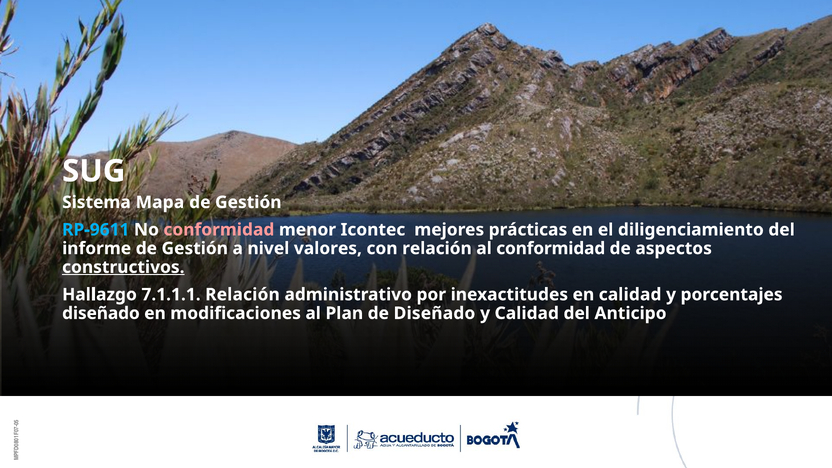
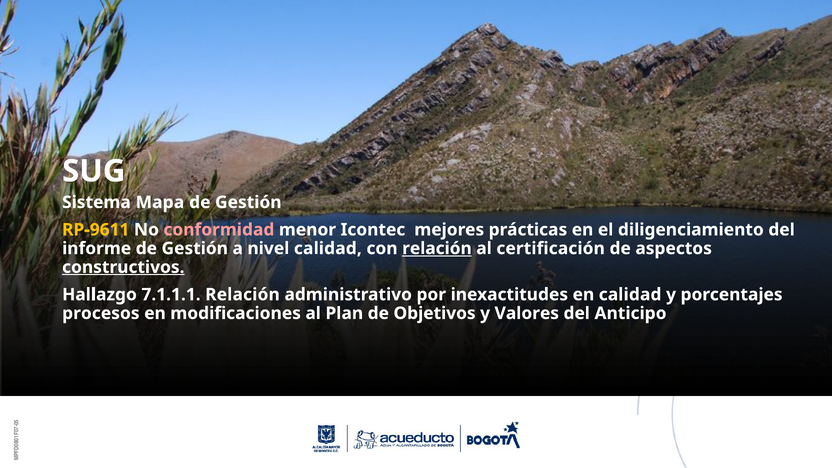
RP-9611 colour: light blue -> yellow
nivel valores: valores -> calidad
relación at (437, 248) underline: none -> present
al conformidad: conformidad -> certificación
diseñado at (101, 313): diseñado -> procesos
de Diseñado: Diseñado -> Objetivos
y Calidad: Calidad -> Valores
